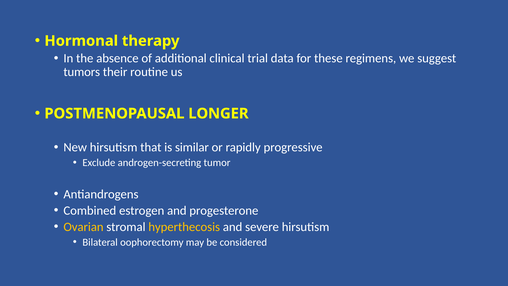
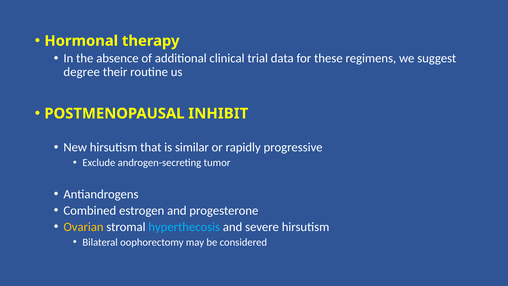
tumors: tumors -> degree
LONGER: LONGER -> INHIBIT
hyperthecosis colour: yellow -> light blue
